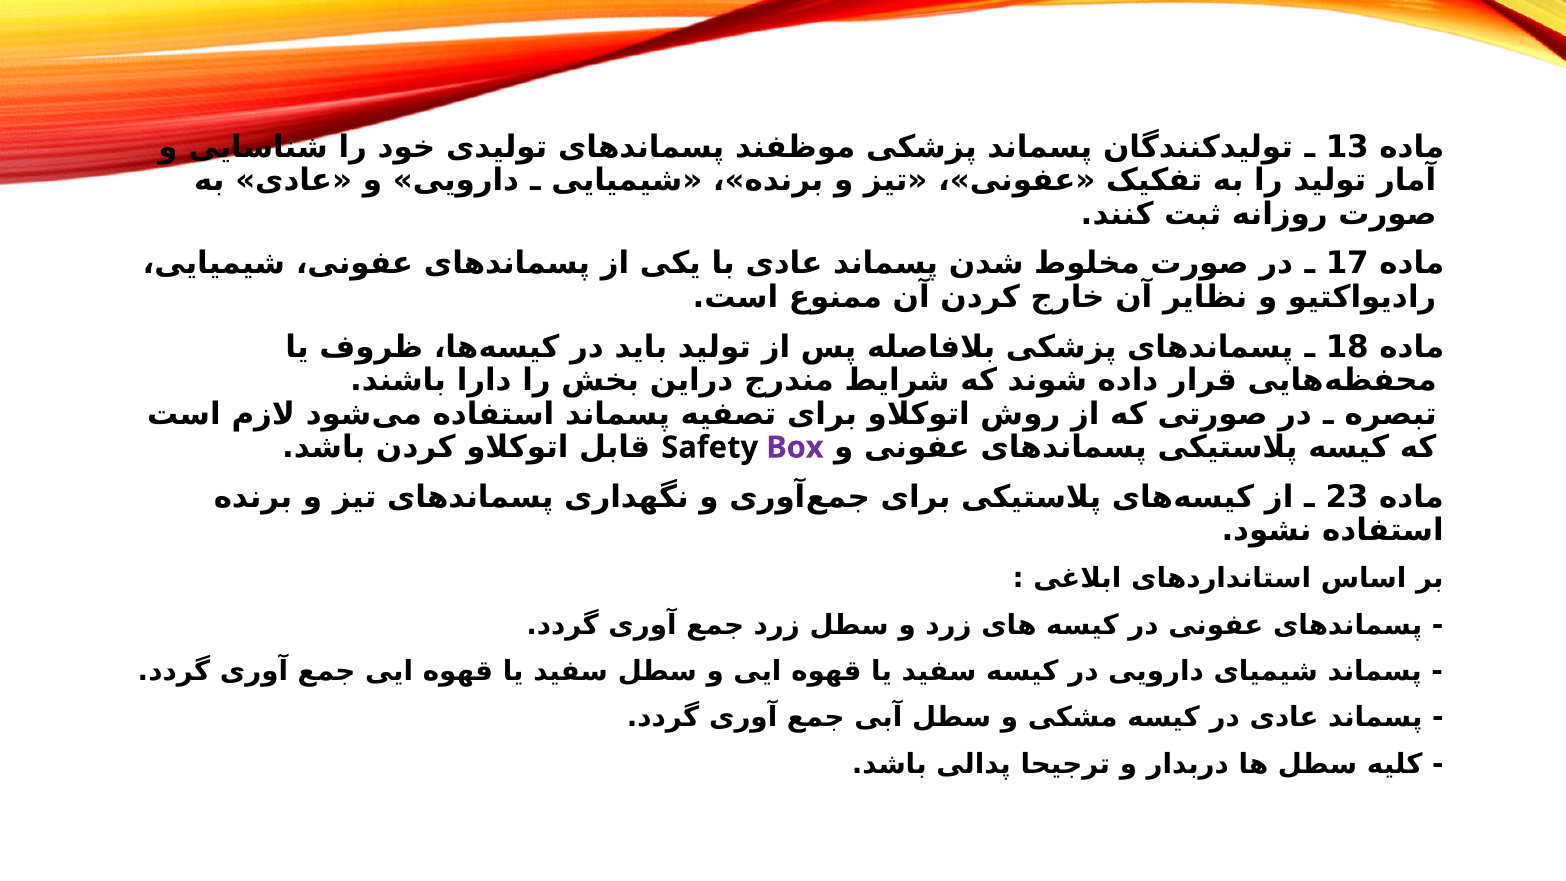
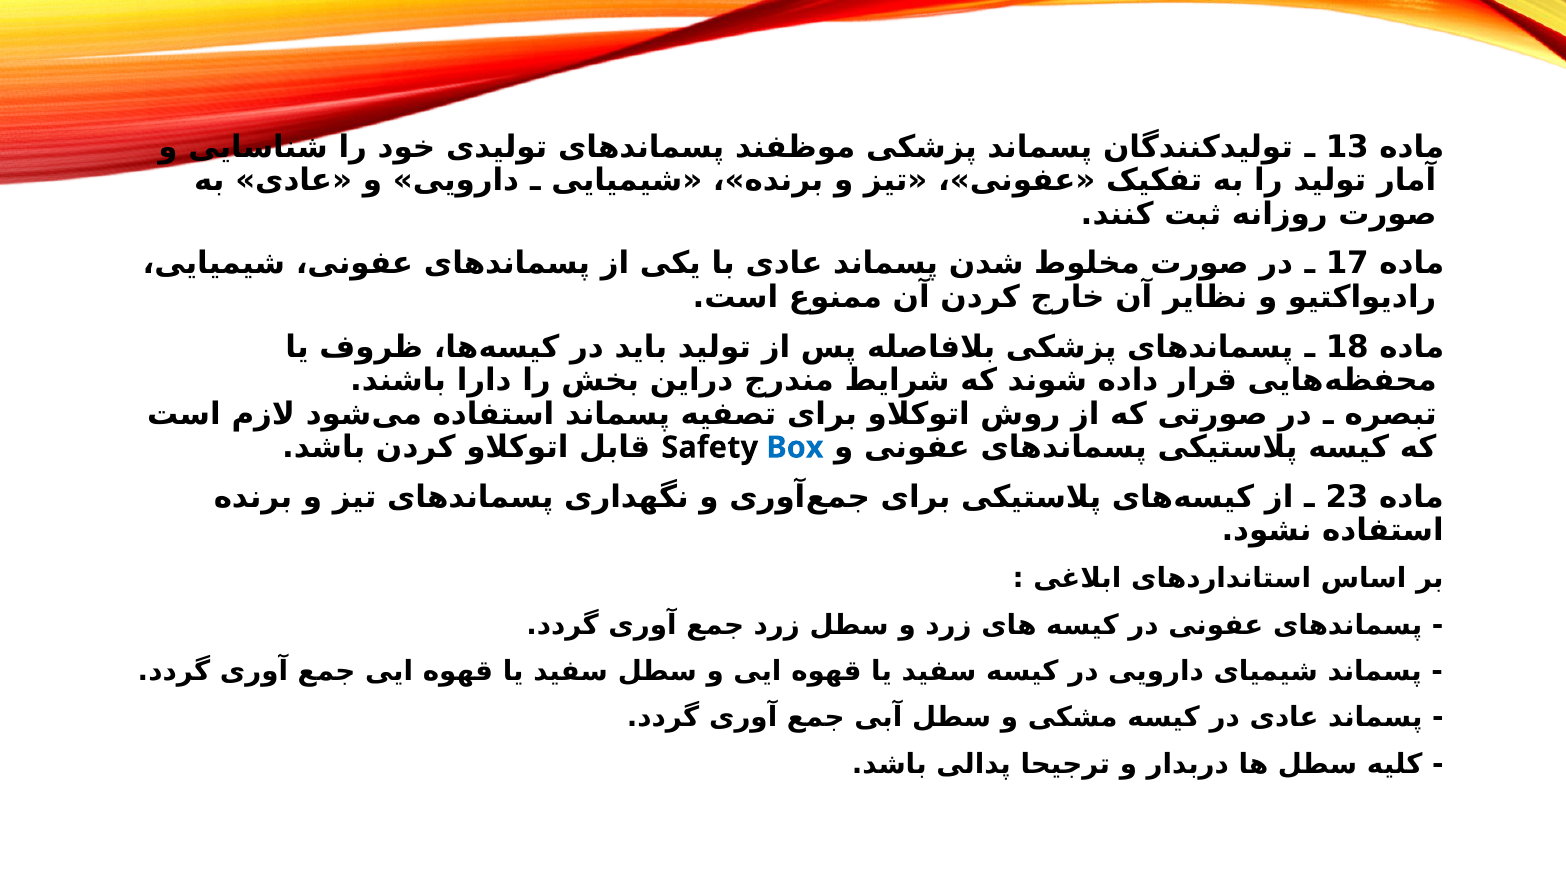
Box colour: purple -> blue
